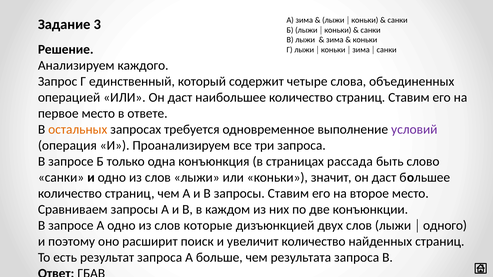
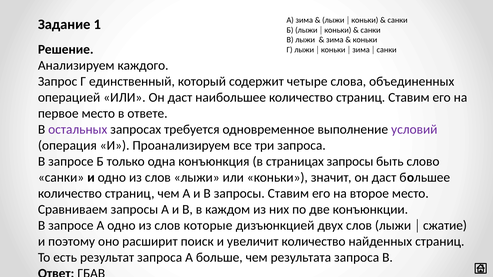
3: 3 -> 1
остальных colour: orange -> purple
страницах рассада: рассада -> запросы
одного: одного -> сжатие
